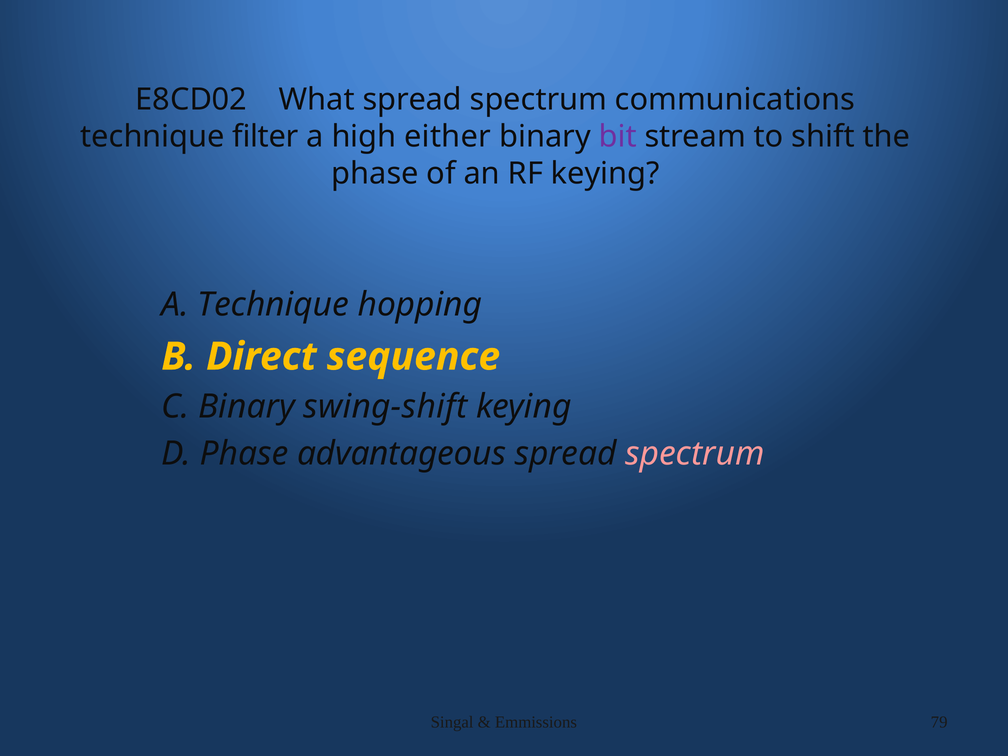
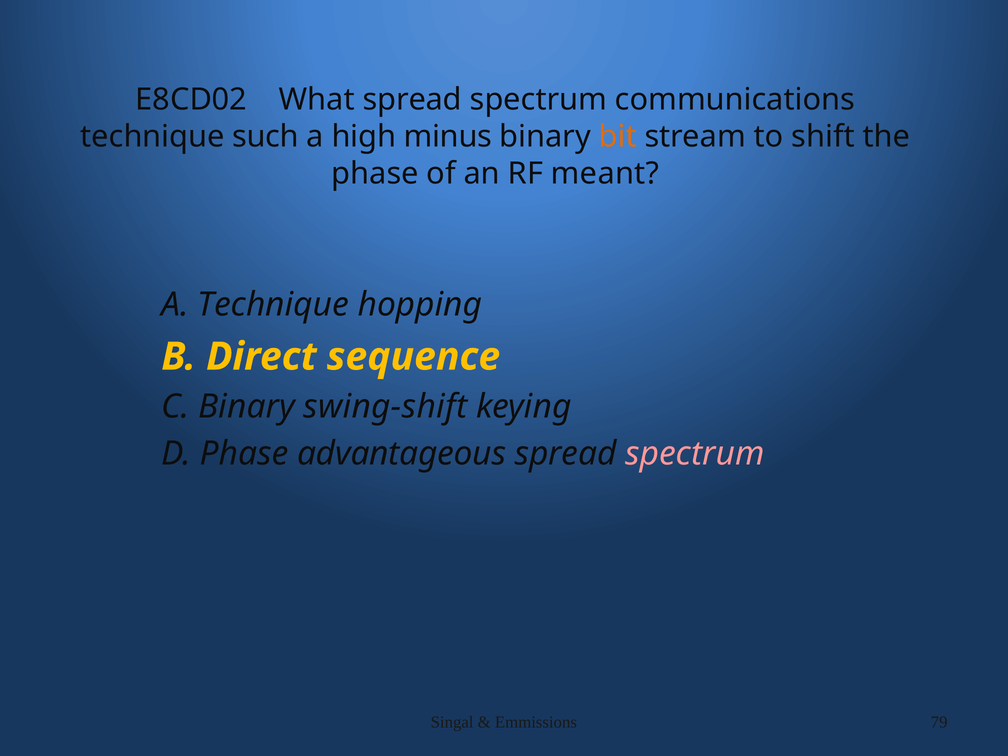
filter: filter -> such
either: either -> minus
bit colour: purple -> orange
RF keying: keying -> meant
